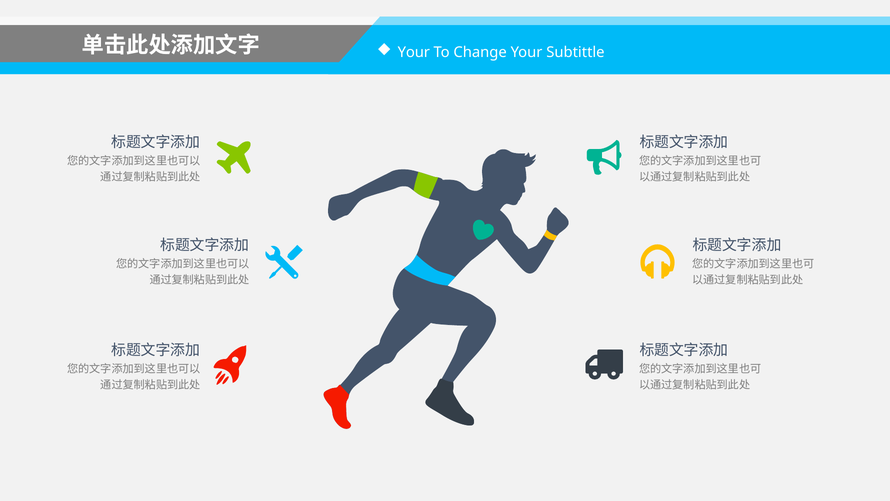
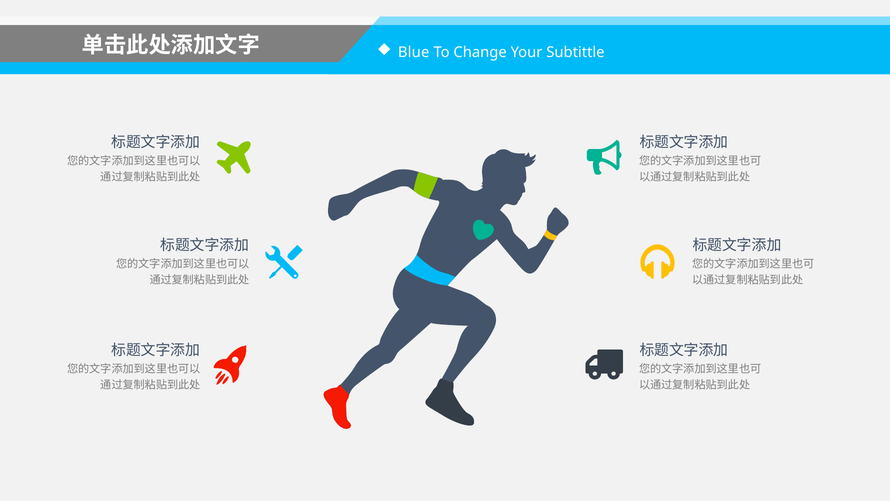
Your at (414, 52): Your -> Blue
